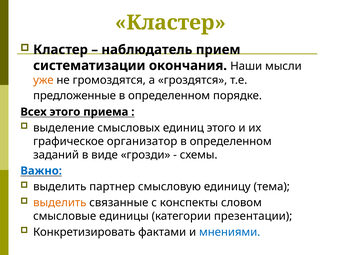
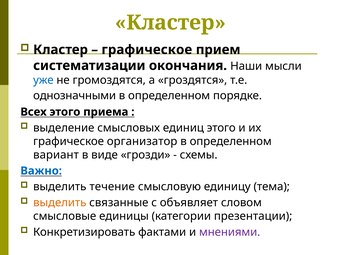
наблюдатель at (147, 50): наблюдатель -> графическое
уже colour: orange -> blue
предложенные: предложенные -> однозначными
заданий: заданий -> вариант
партнер: партнер -> течение
конспекты: конспекты -> объявляет
мнениями colour: blue -> purple
